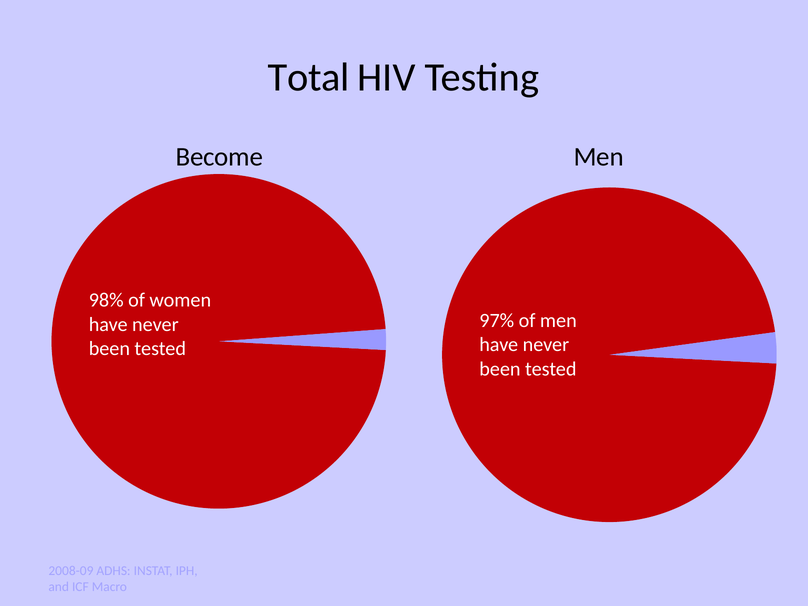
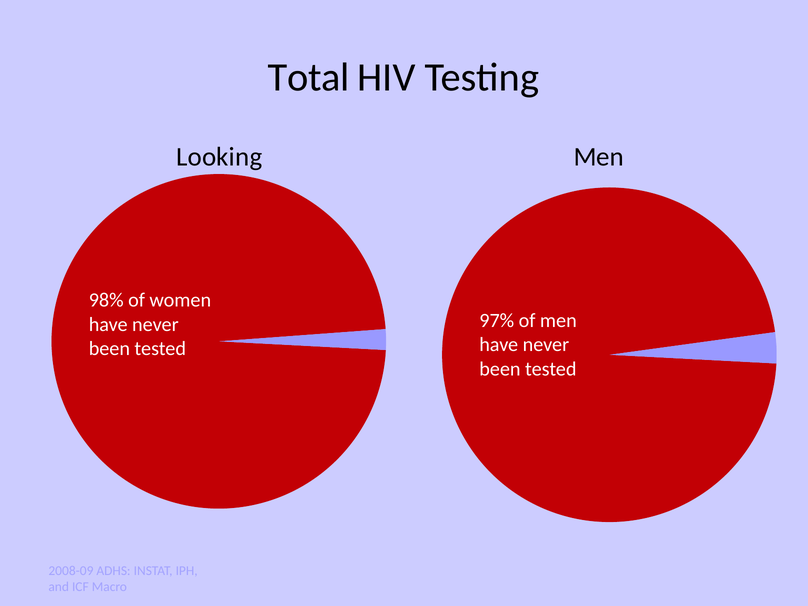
Become: Become -> Looking
